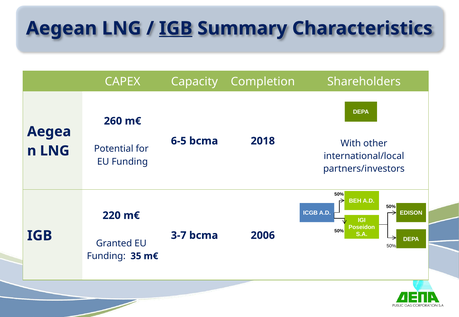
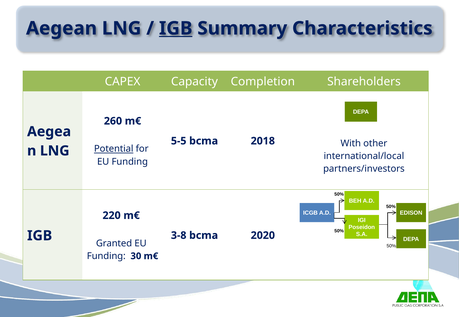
6-5: 6-5 -> 5-5
Potential underline: none -> present
3-7: 3-7 -> 3-8
2006: 2006 -> 2020
35: 35 -> 30
